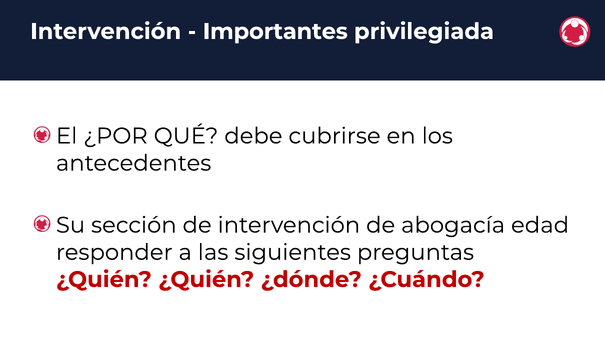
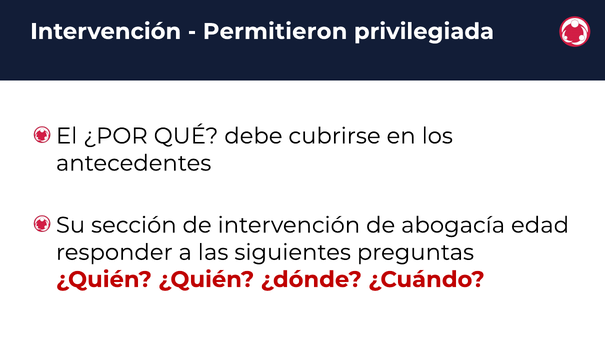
Importantes: Importantes -> Permitieron
